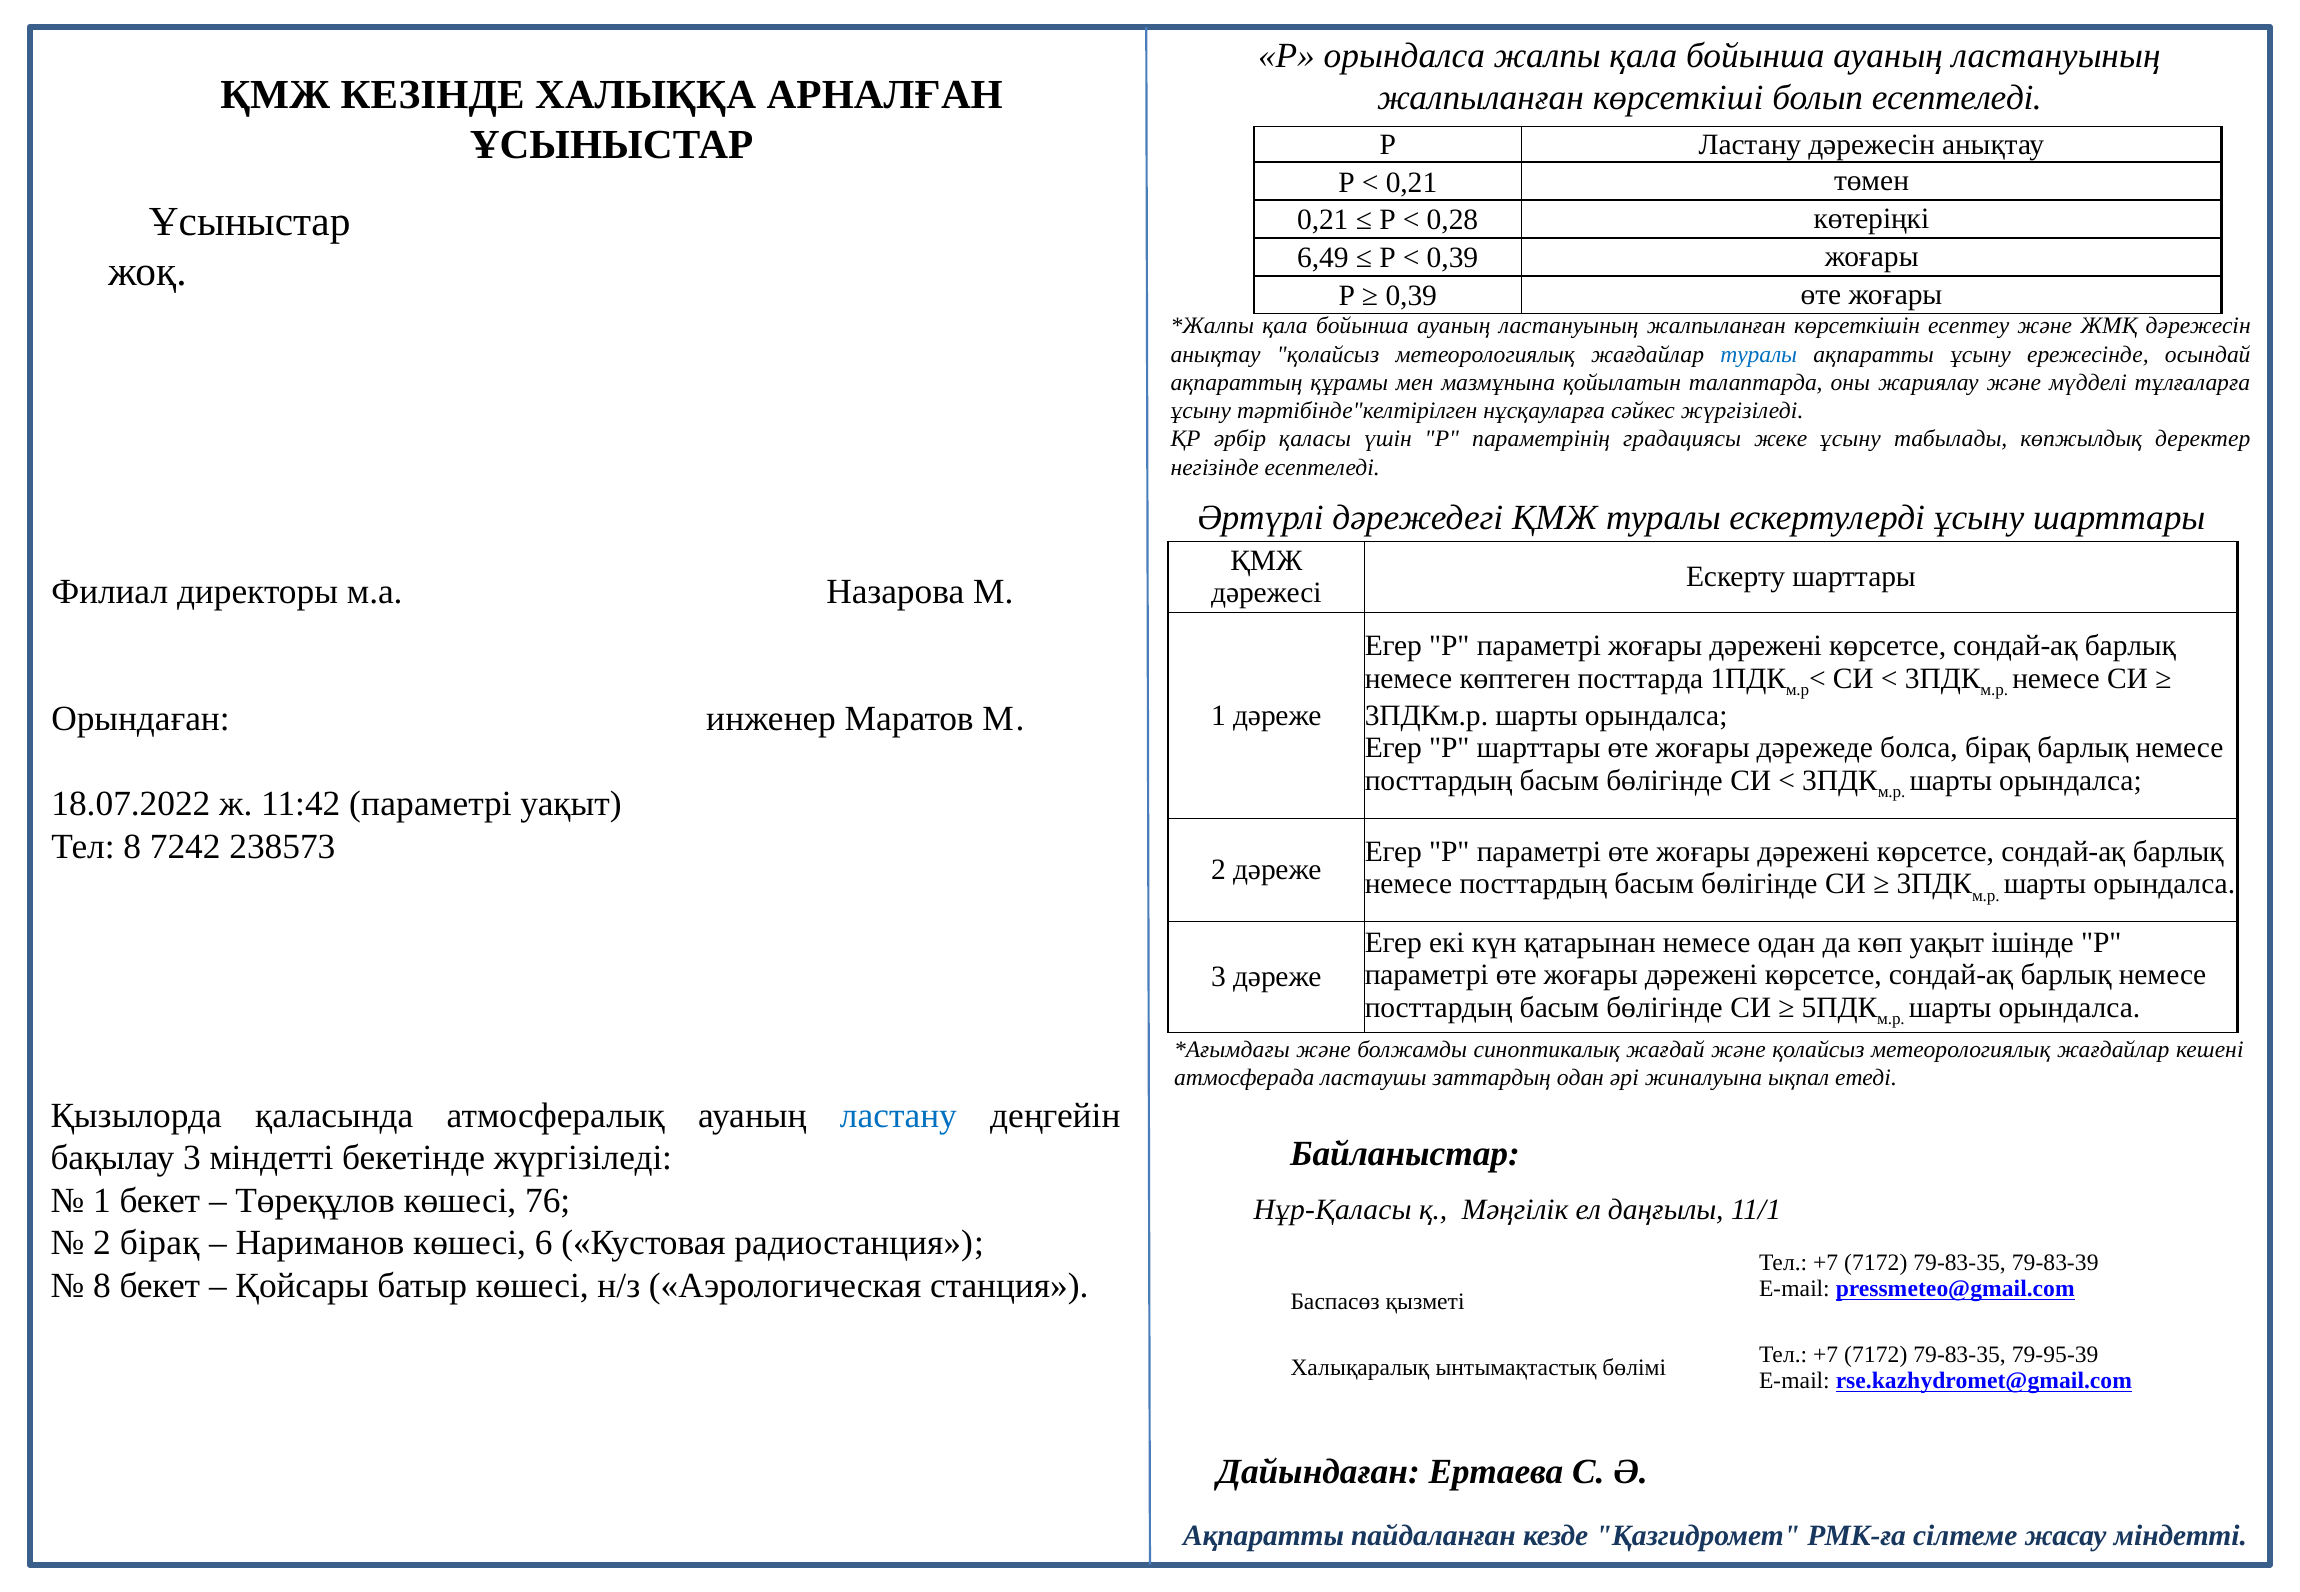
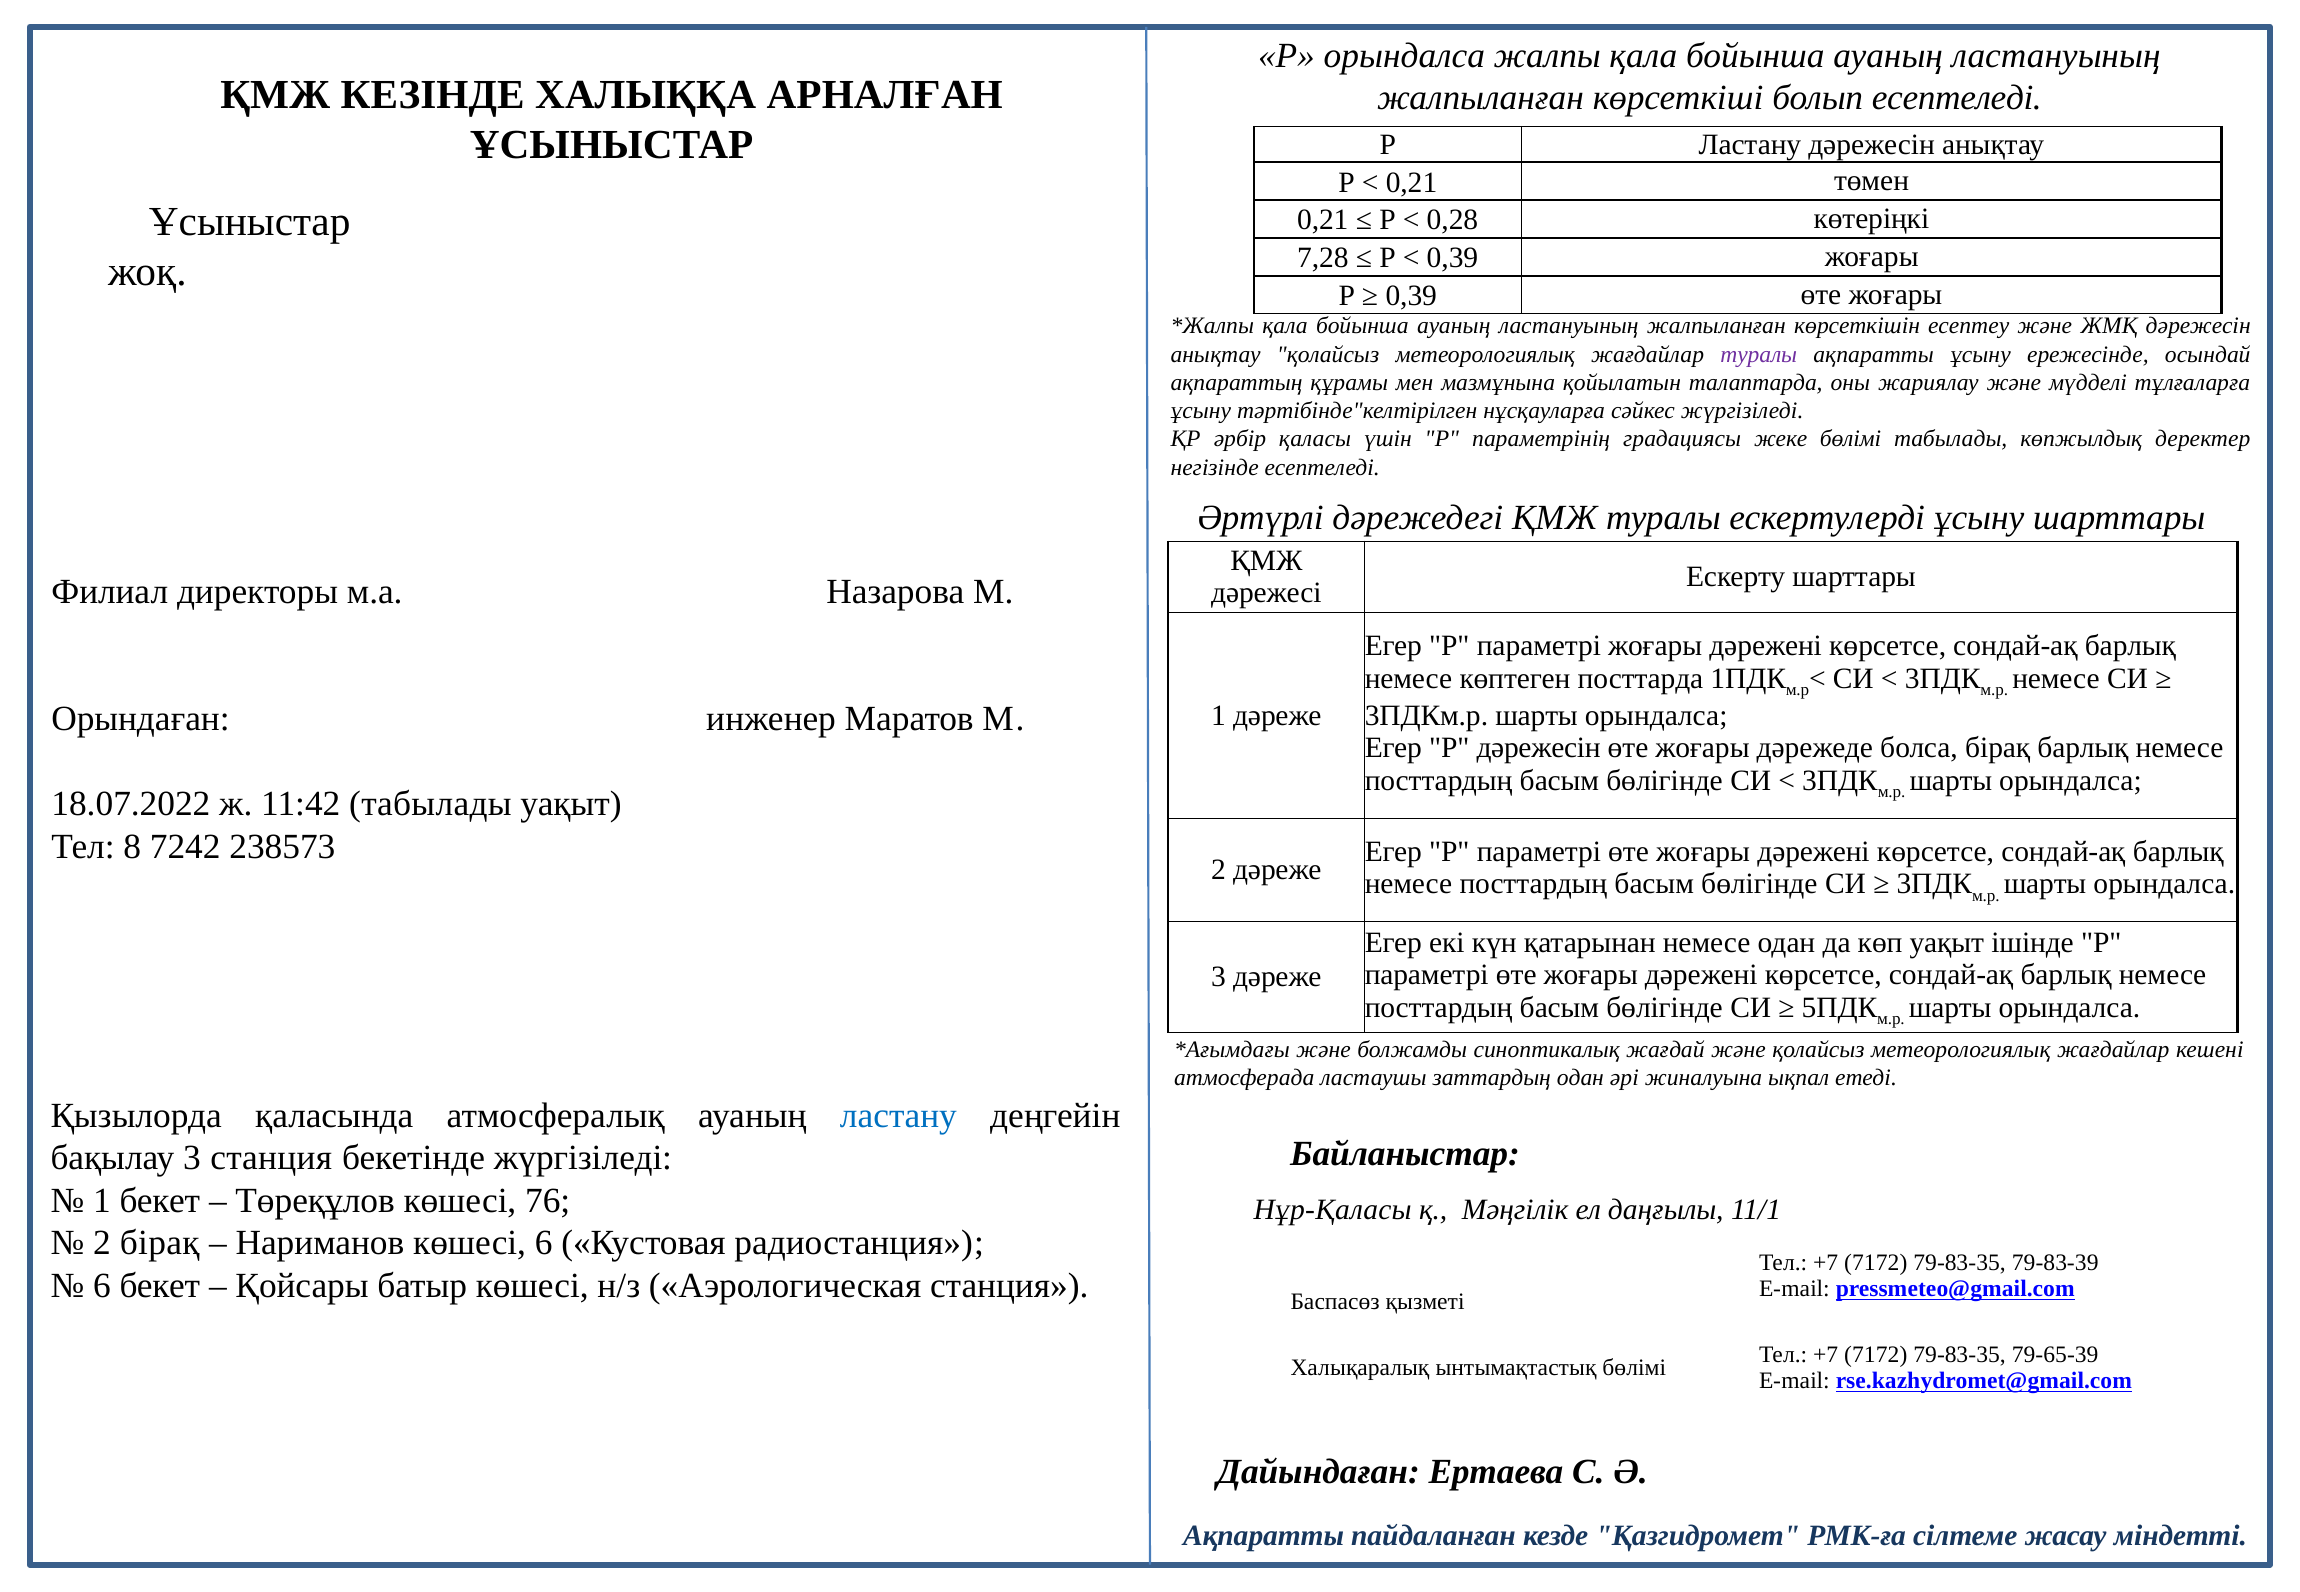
6,49: 6,49 -> 7,28
туралы at (1759, 354) colour: blue -> purple
жеке ұсыну: ұсыну -> бөлімі
P шарттары: шарттары -> дәрежесін
11:42 параметрі: параметрі -> табылады
3 міндетті: міндетті -> станция
8 at (102, 1286): 8 -> 6
79-95-39: 79-95-39 -> 79-65-39
